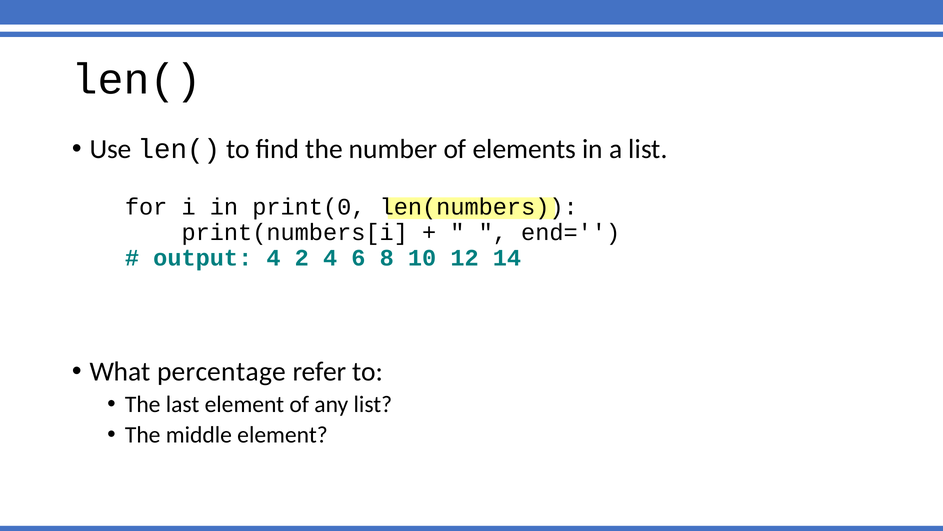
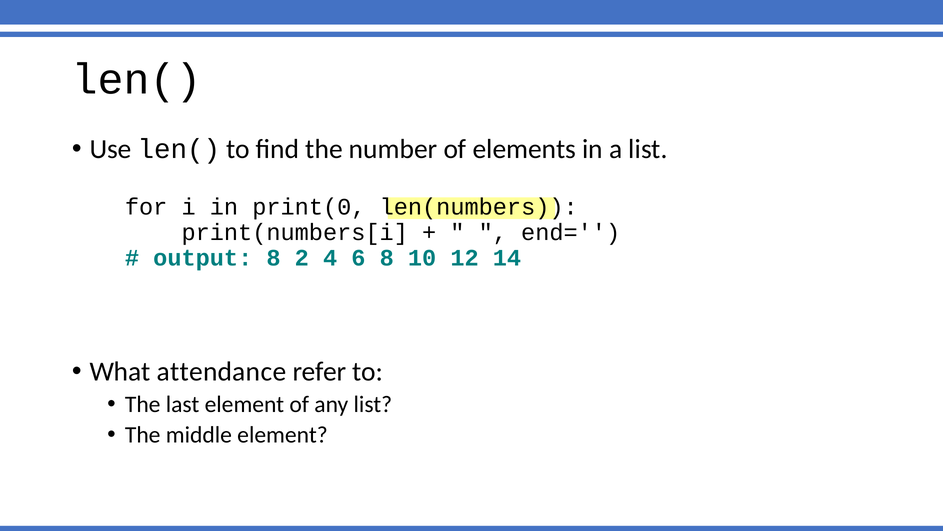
output 4: 4 -> 8
percentage: percentage -> attendance
